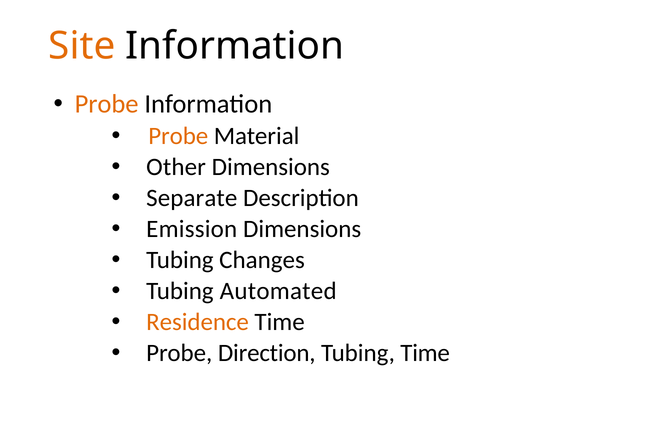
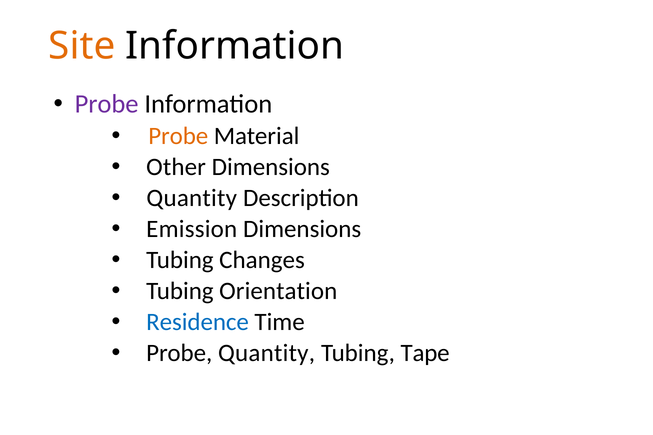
Probe at (107, 104) colour: orange -> purple
Separate at (192, 198): Separate -> Quantity
Automated: Automated -> Orientation
Residence colour: orange -> blue
Probe Direction: Direction -> Quantity
Tubing Time: Time -> Tape
